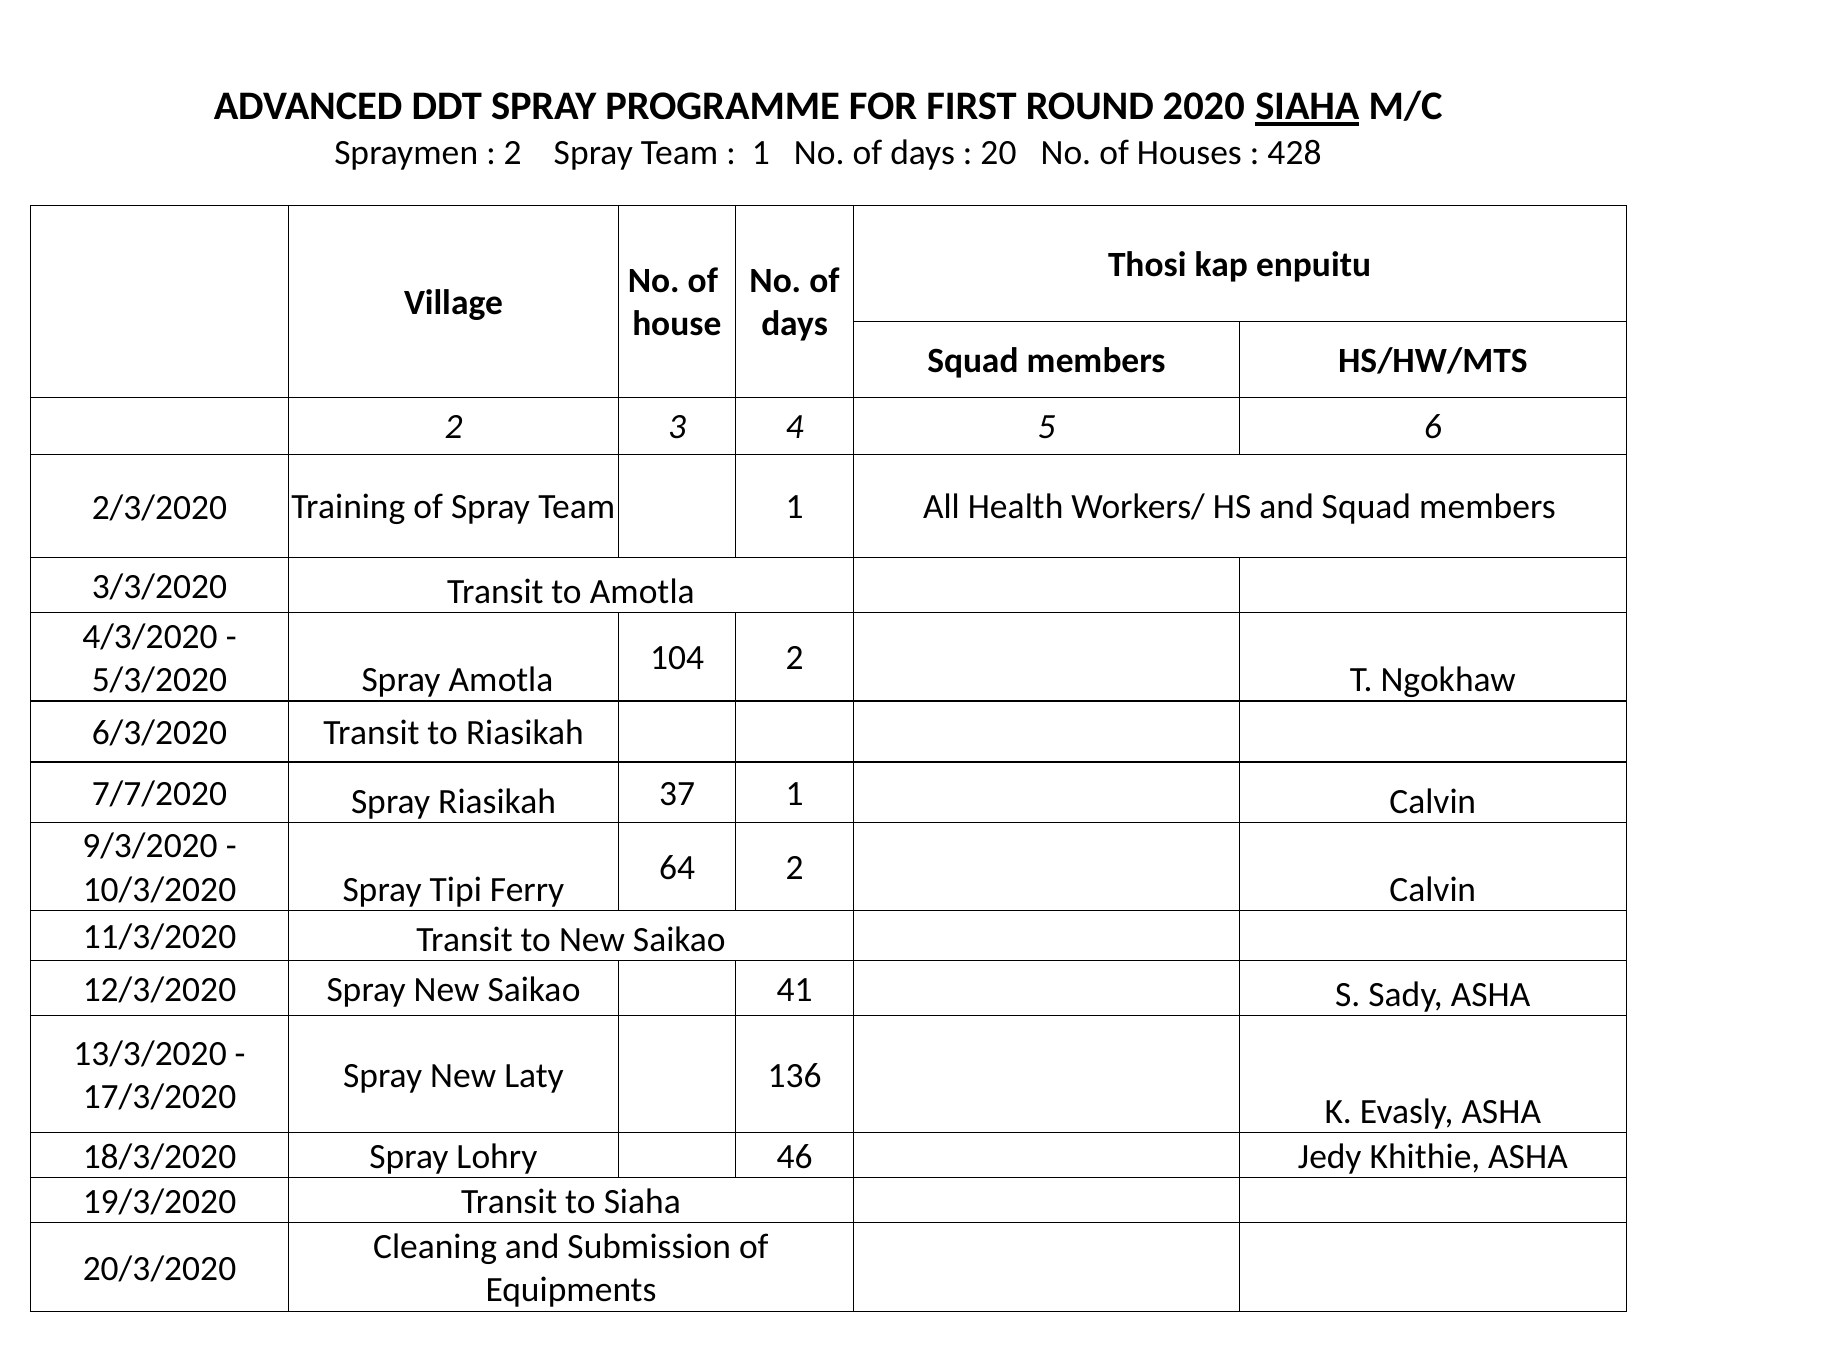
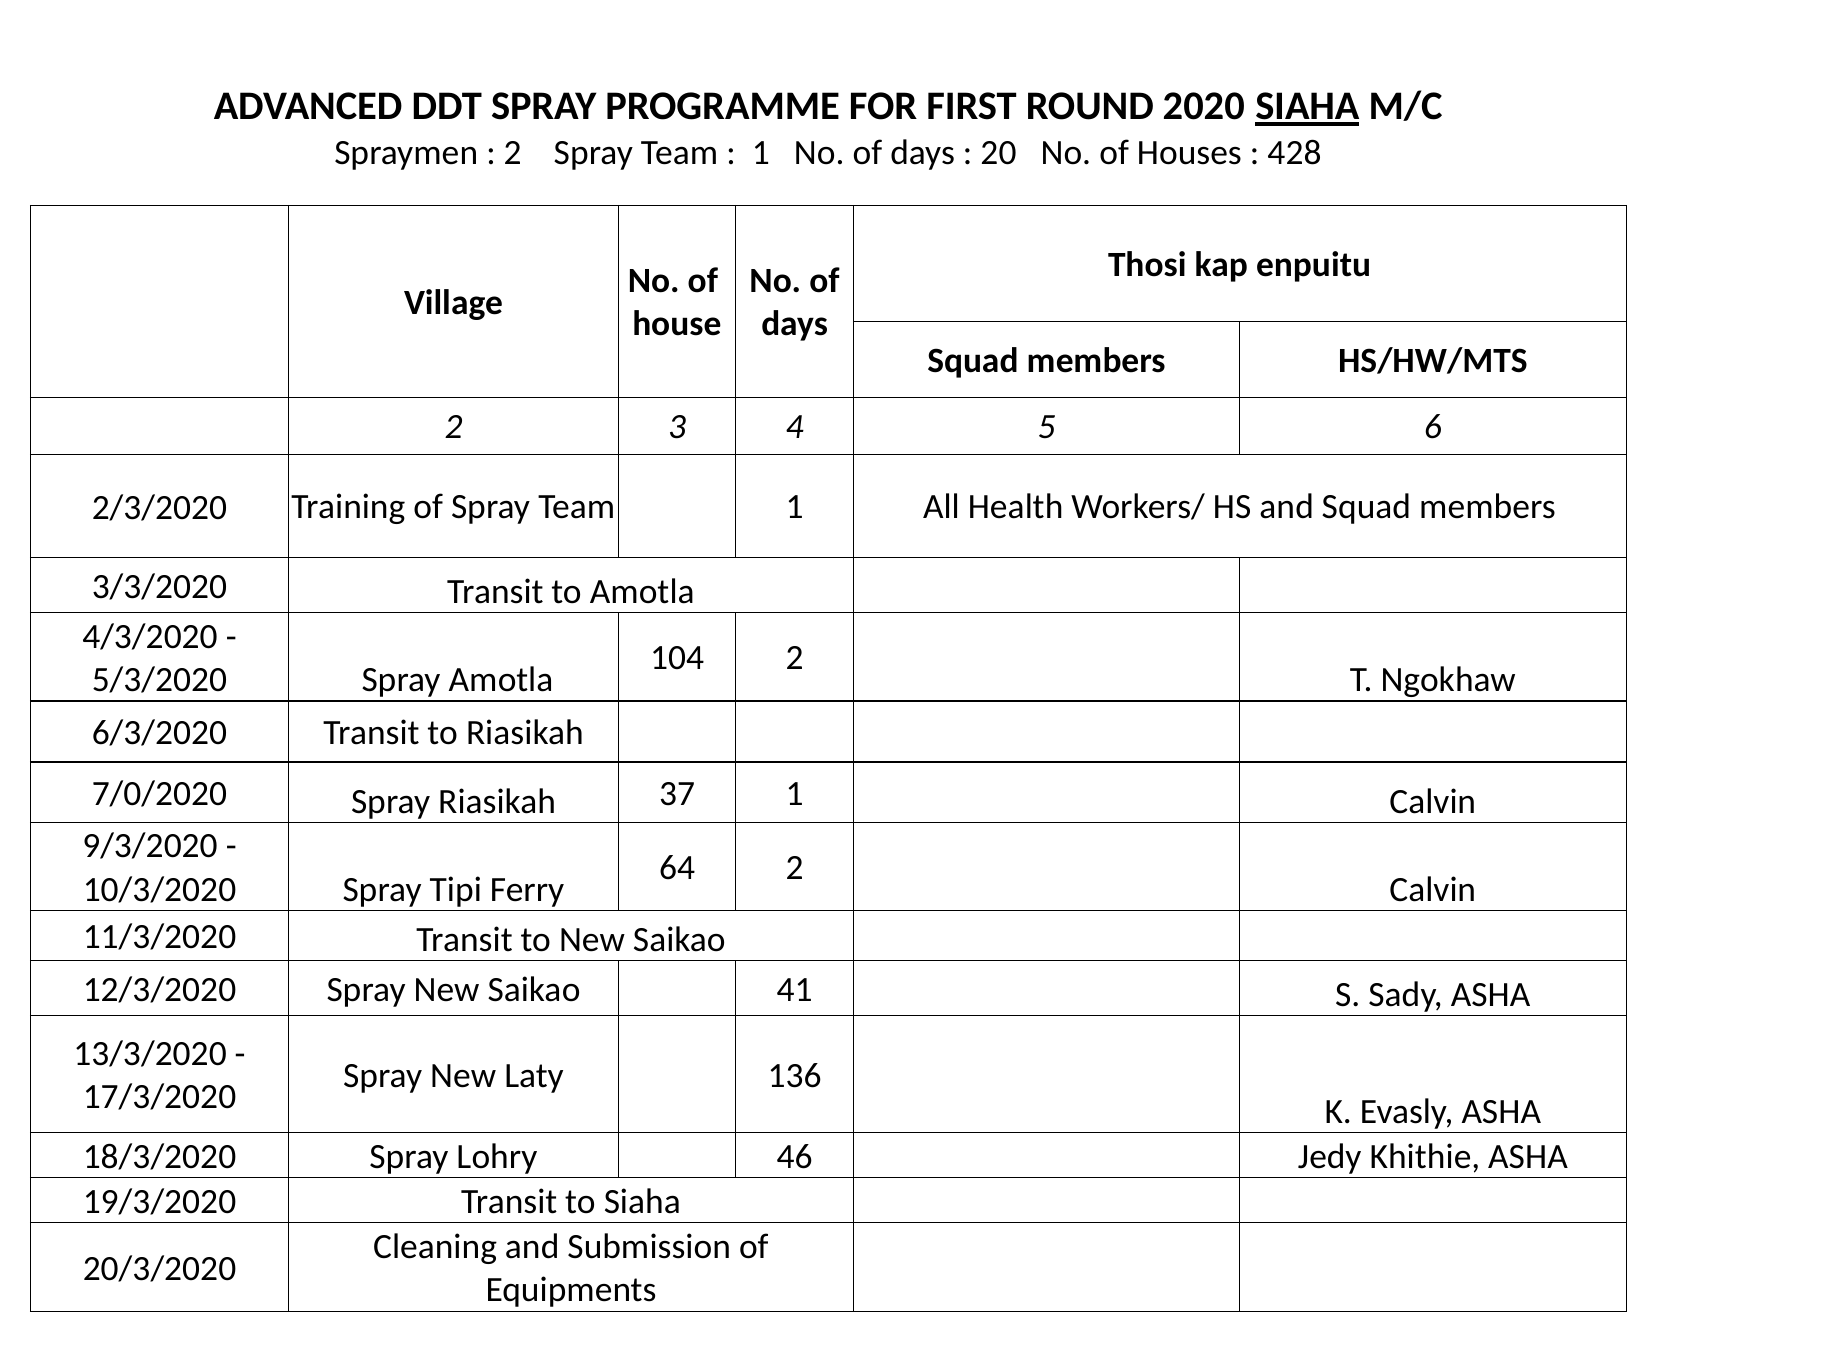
7/7/2020: 7/7/2020 -> 7/0/2020
